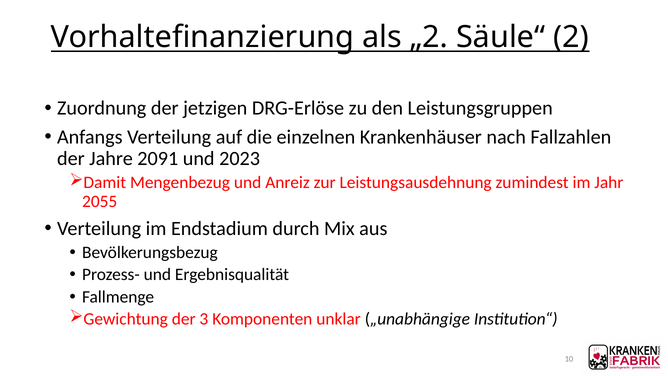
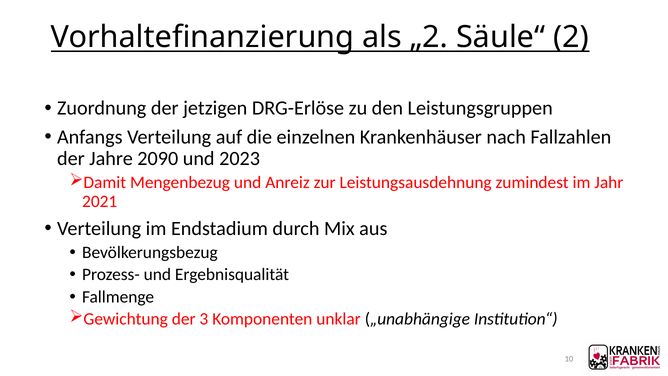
2091: 2091 -> 2090
2055: 2055 -> 2021
